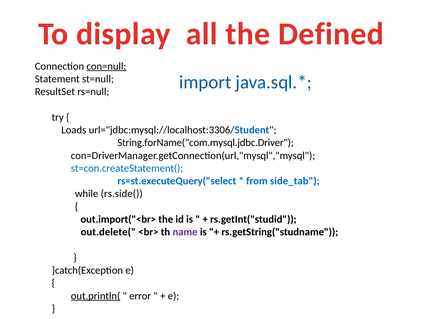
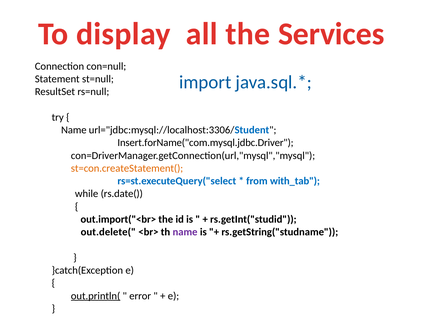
Defined: Defined -> Services
con=null underline: present -> none
Loads at (74, 130): Loads -> Name
String.forName("com.mysql.jdbc.Driver: String.forName("com.mysql.jdbc.Driver -> Insert.forName("com.mysql.jdbc.Driver
st=con.createStatement( colour: blue -> orange
side_tab: side_tab -> with_tab
rs.side(: rs.side( -> rs.date(
